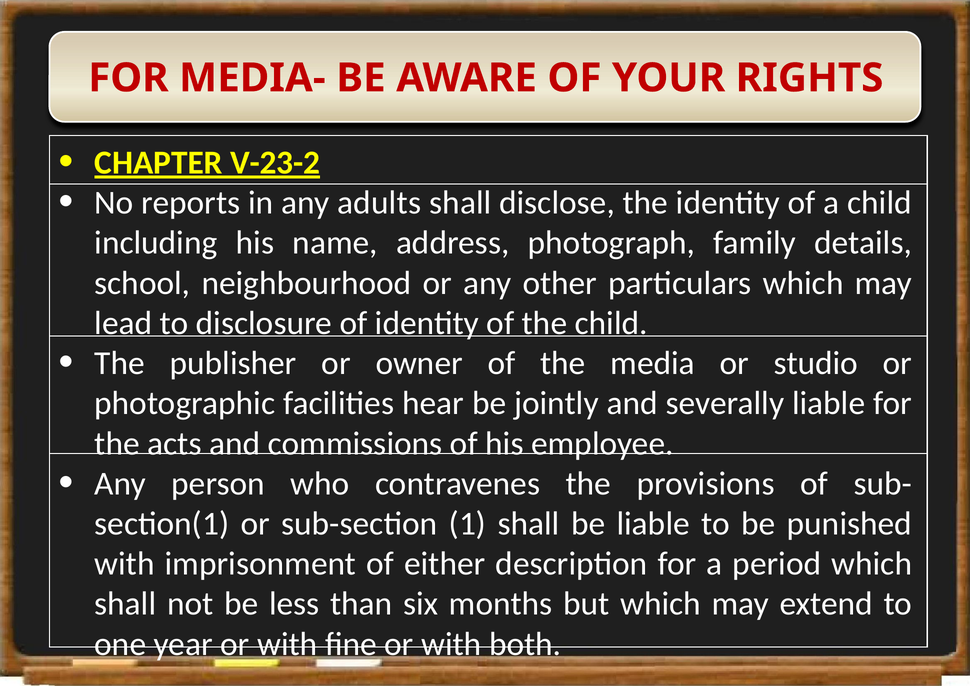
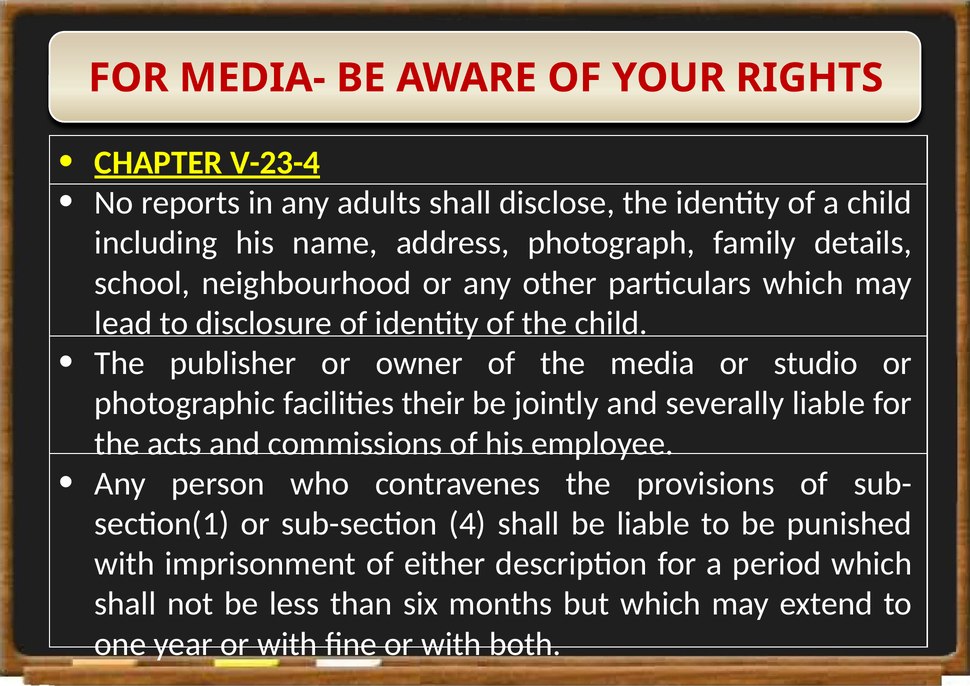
V-23-2: V-23-2 -> V-23-4
hear: hear -> their
1: 1 -> 4
